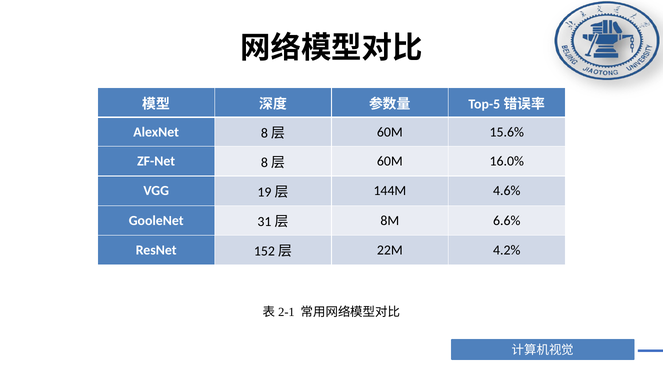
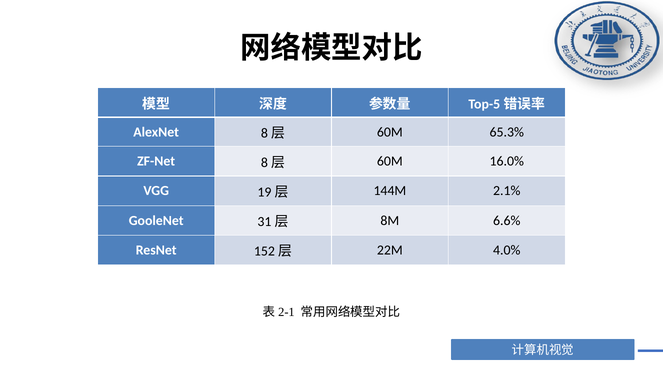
15.6%: 15.6% -> 65.3%
4.6%: 4.6% -> 2.1%
4.2%: 4.2% -> 4.0%
